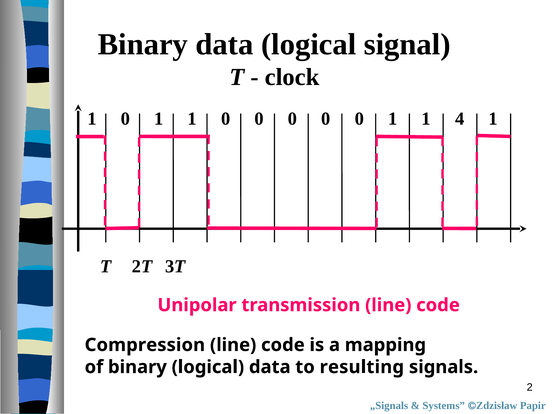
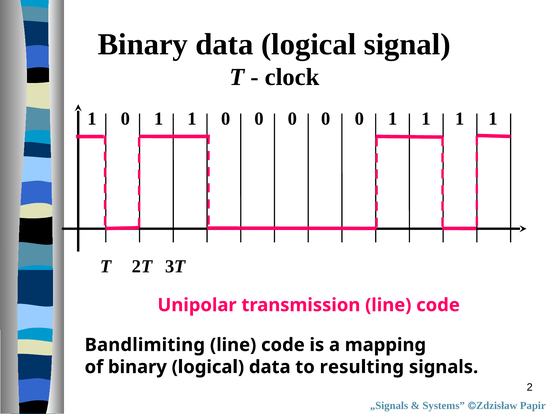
4 at (460, 119): 4 -> 1
Compression: Compression -> Bandlimiting
